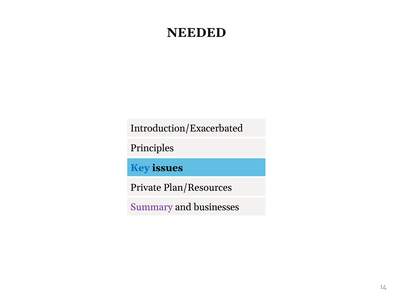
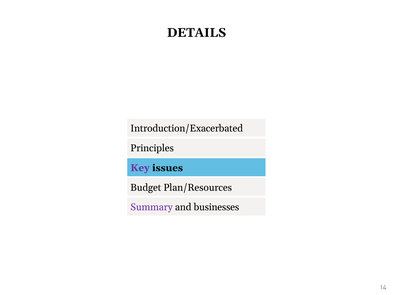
NEEDED: NEEDED -> DETAILS
Key colour: blue -> purple
Private: Private -> Budget
